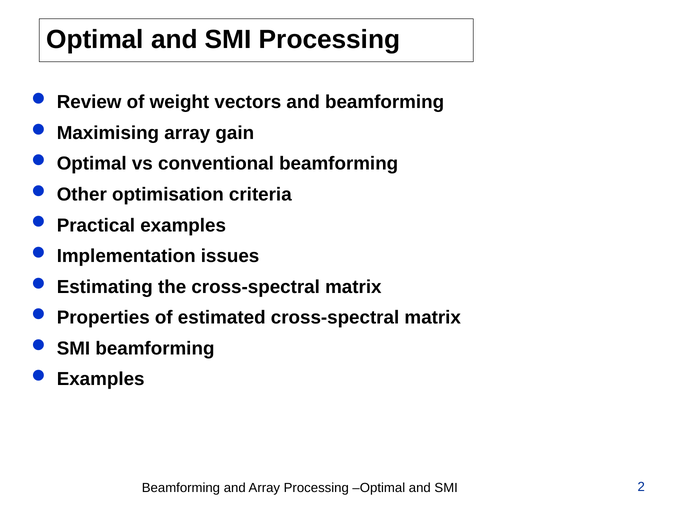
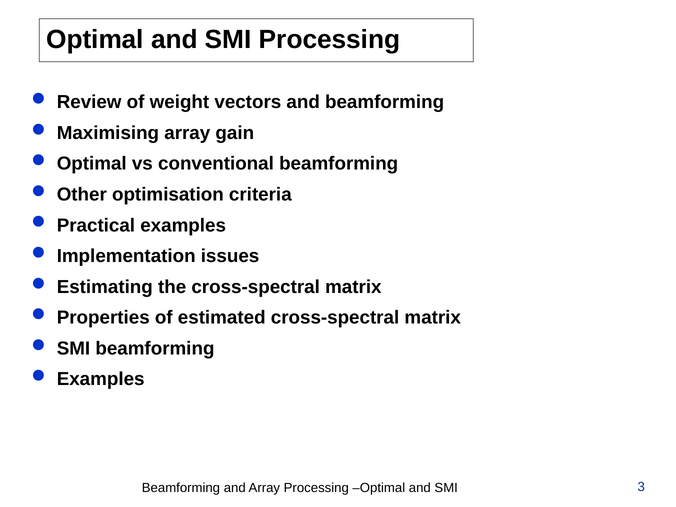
2: 2 -> 3
